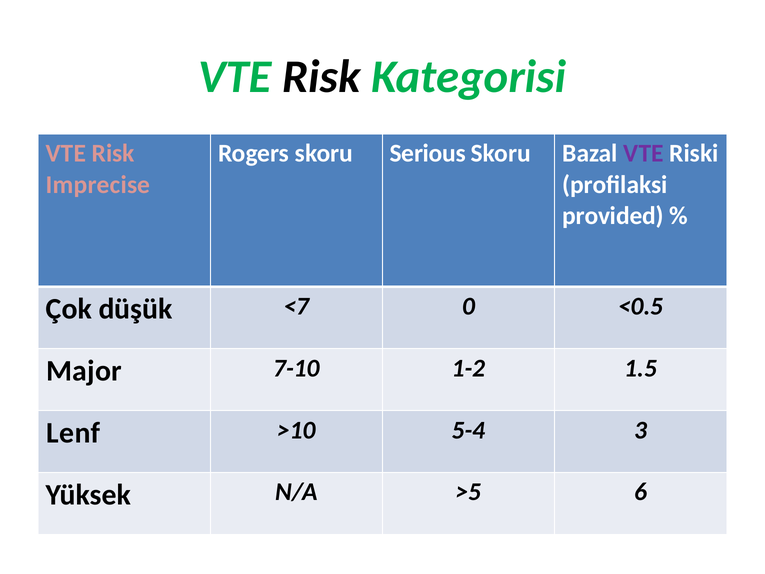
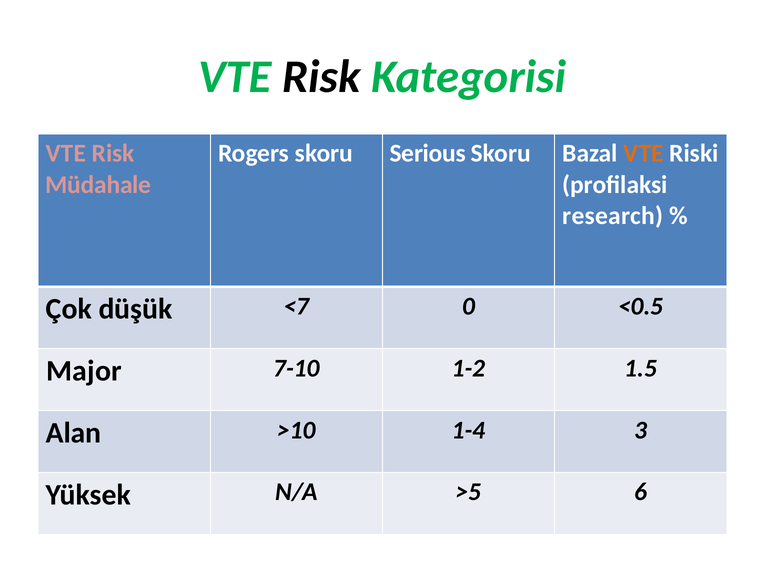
VTE at (644, 153) colour: purple -> orange
Imprecise: Imprecise -> Müdahale
provided: provided -> research
Lenf: Lenf -> Alan
5-4: 5-4 -> 1-4
